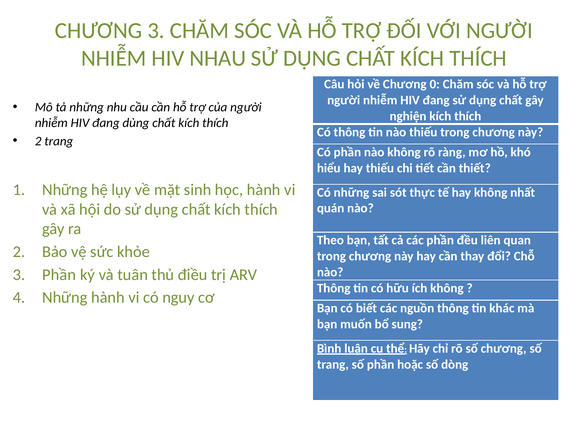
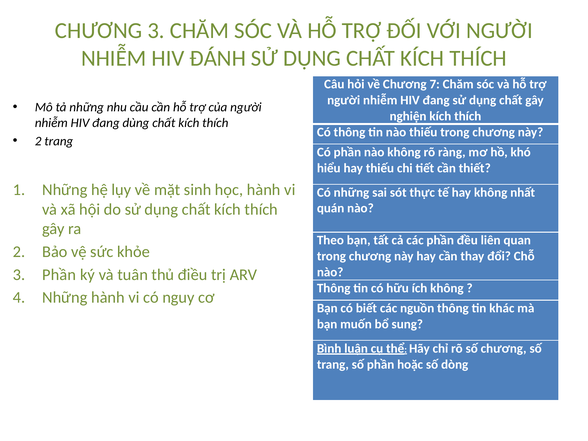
NHAU: NHAU -> ĐÁNH
0: 0 -> 7
